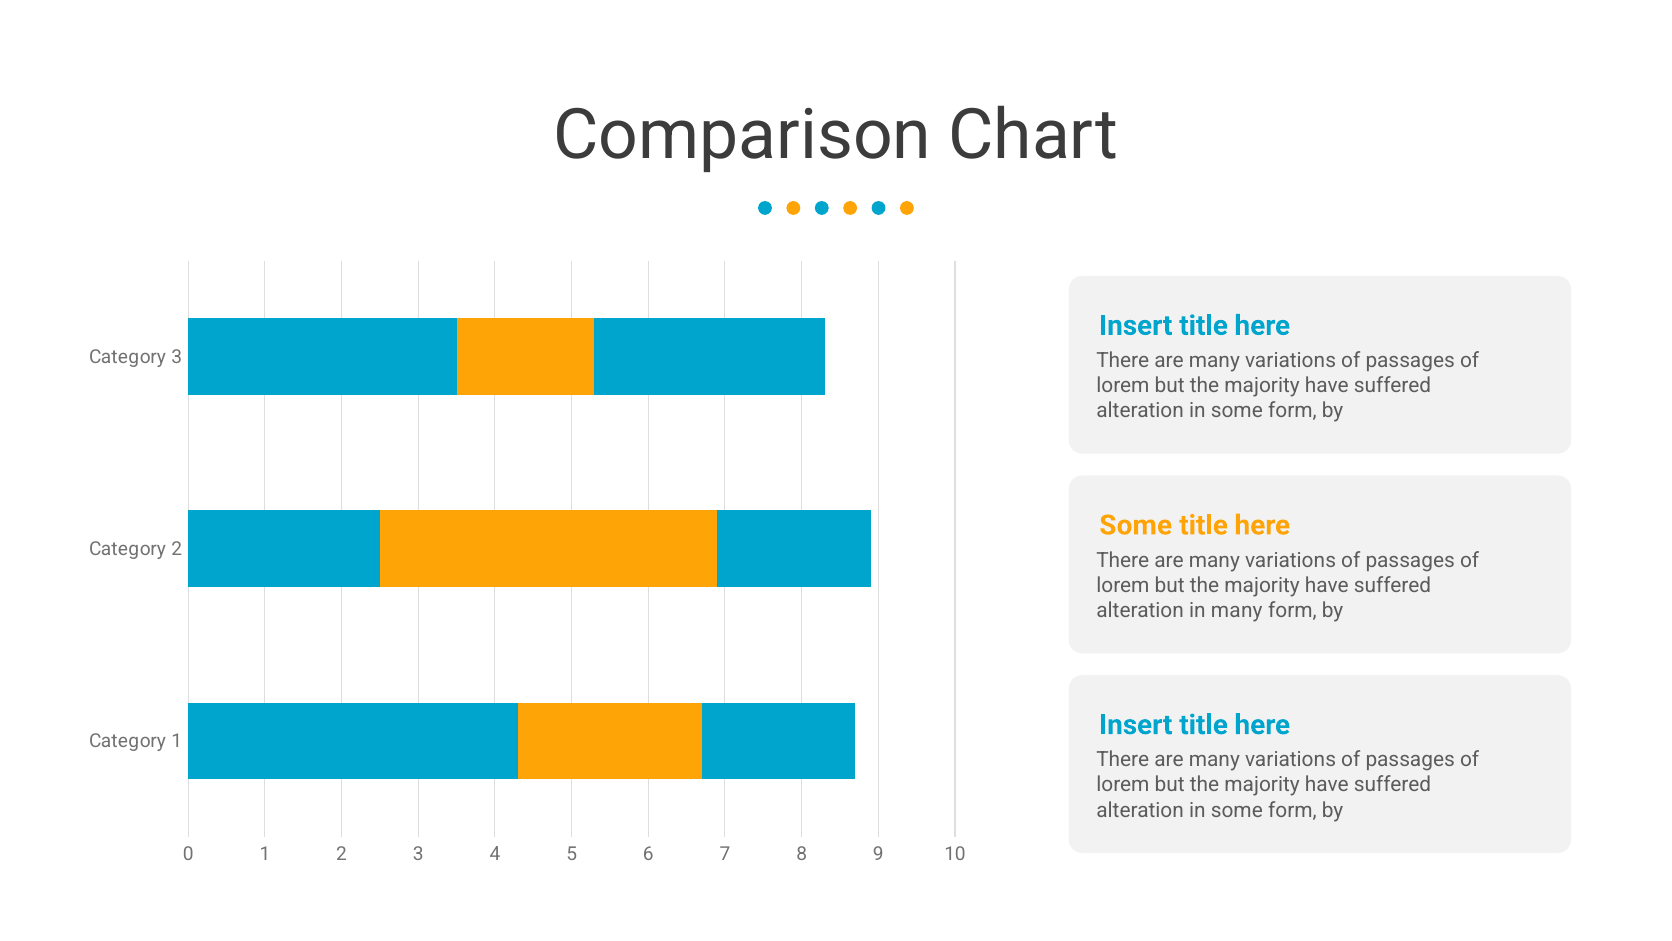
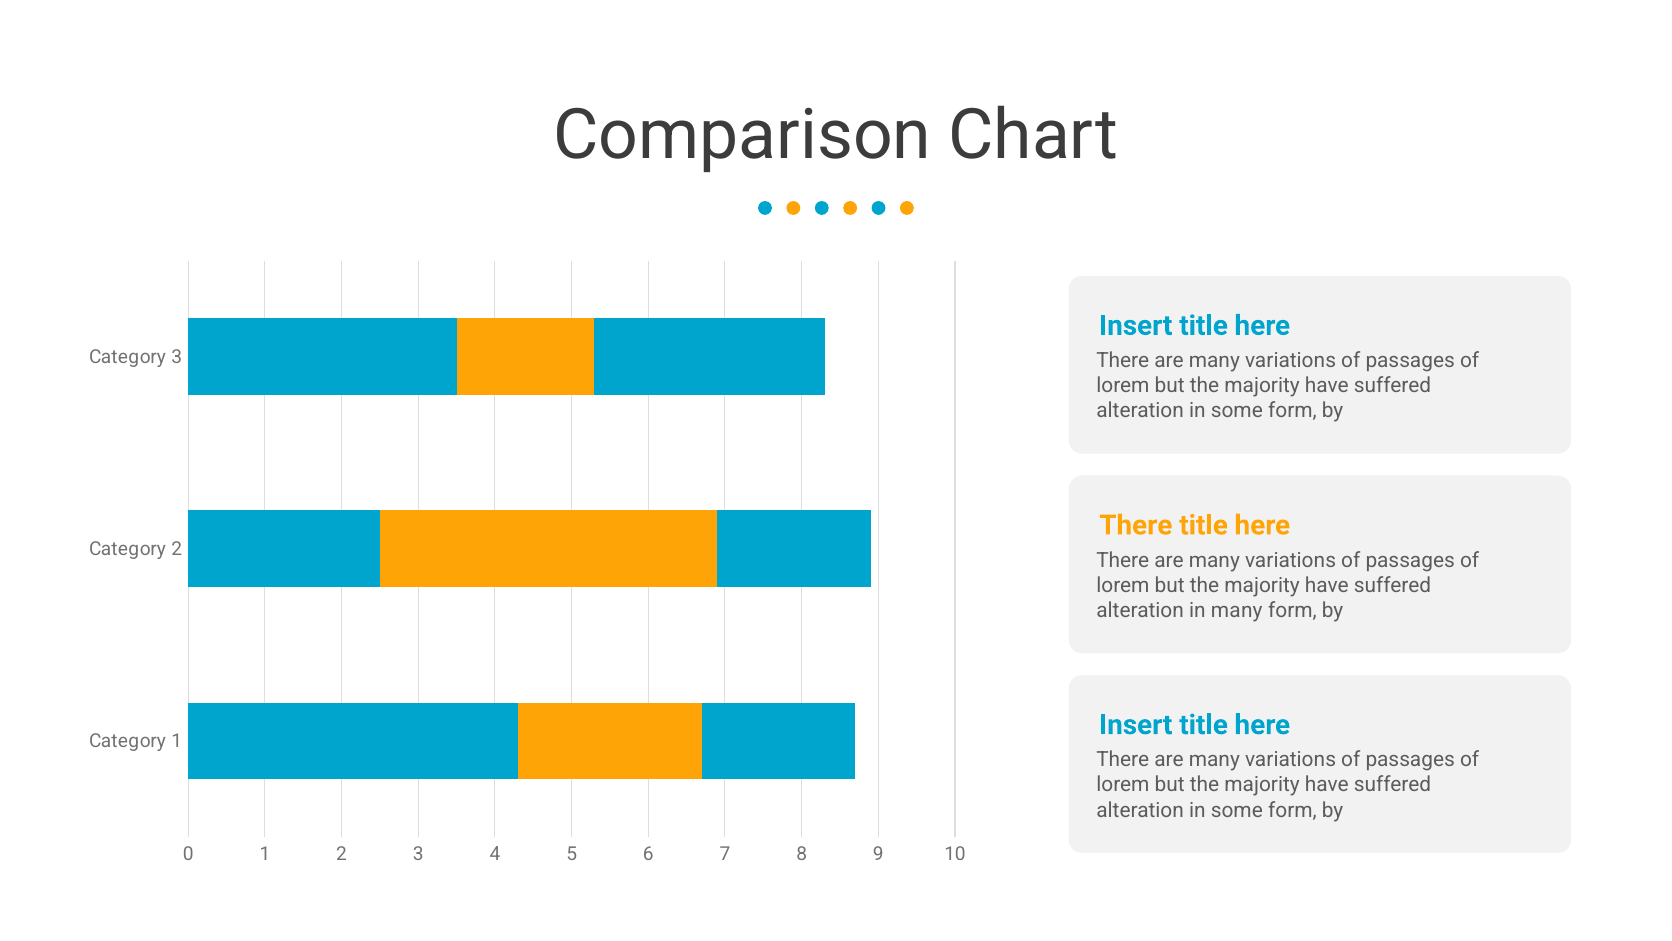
Some at (1136, 525): Some -> There
